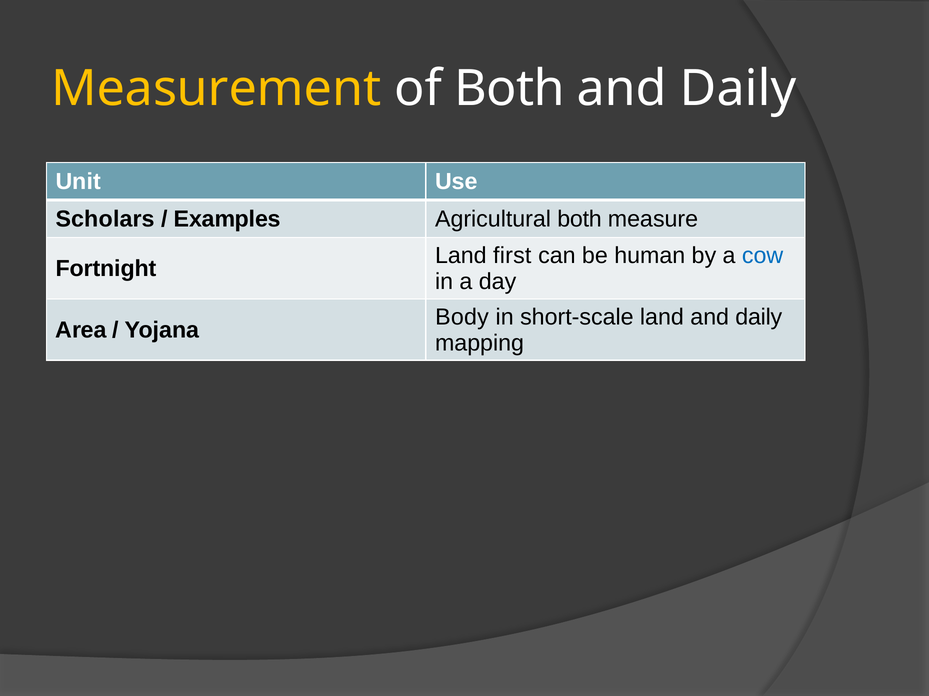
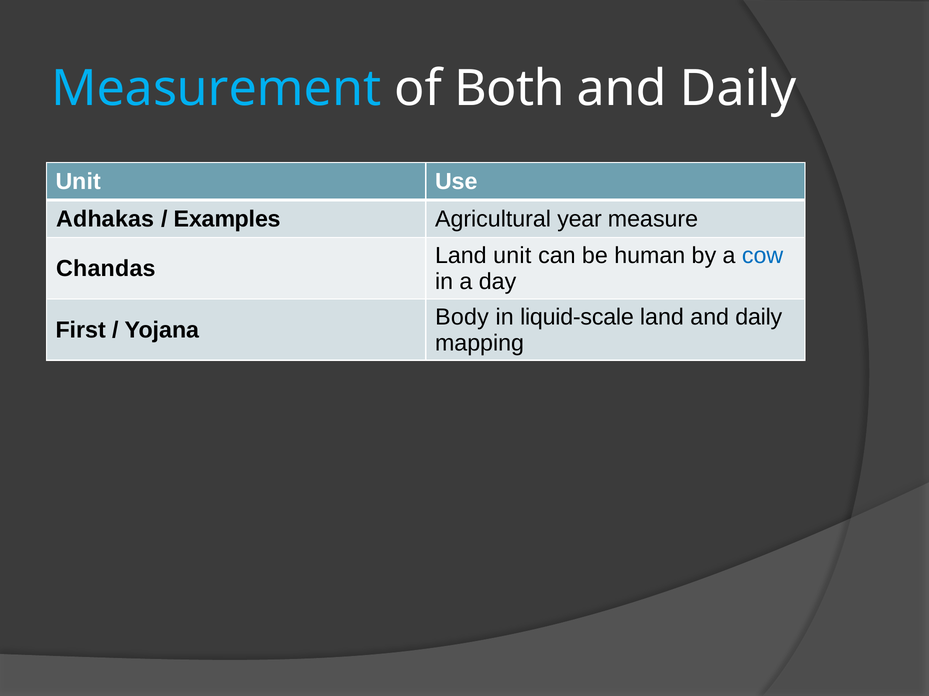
Measurement colour: yellow -> light blue
Scholars: Scholars -> Adhakas
Agricultural both: both -> year
Land first: first -> unit
Fortnight: Fortnight -> Chandas
short-scale: short-scale -> liquid-scale
Area: Area -> First
